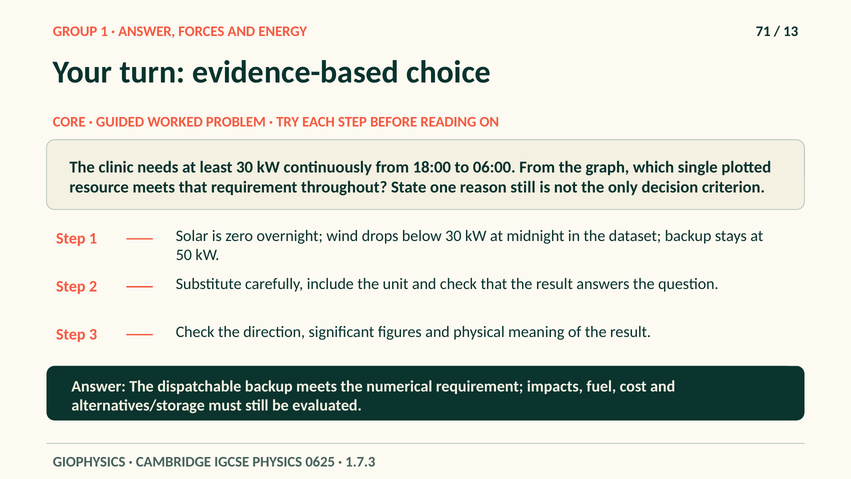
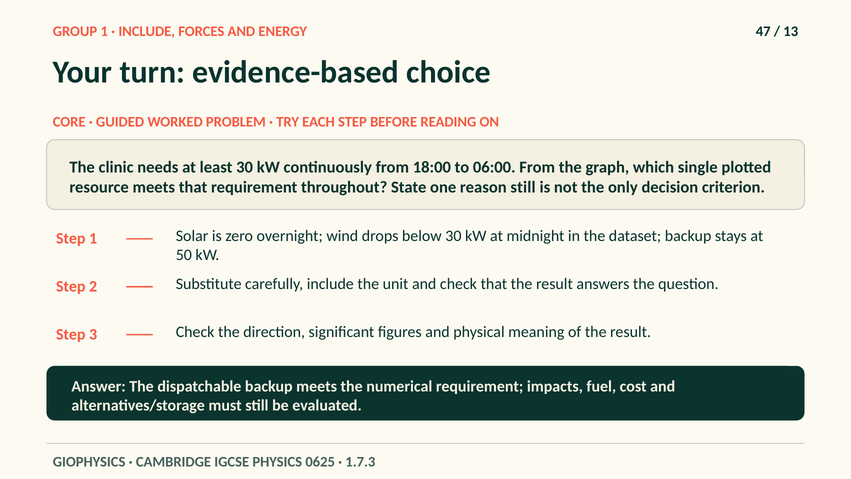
ANSWER at (147, 32): ANSWER -> INCLUDE
71: 71 -> 47
